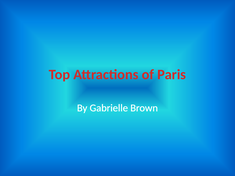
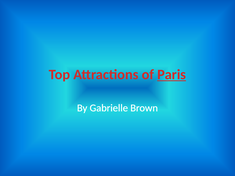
Paris underline: none -> present
